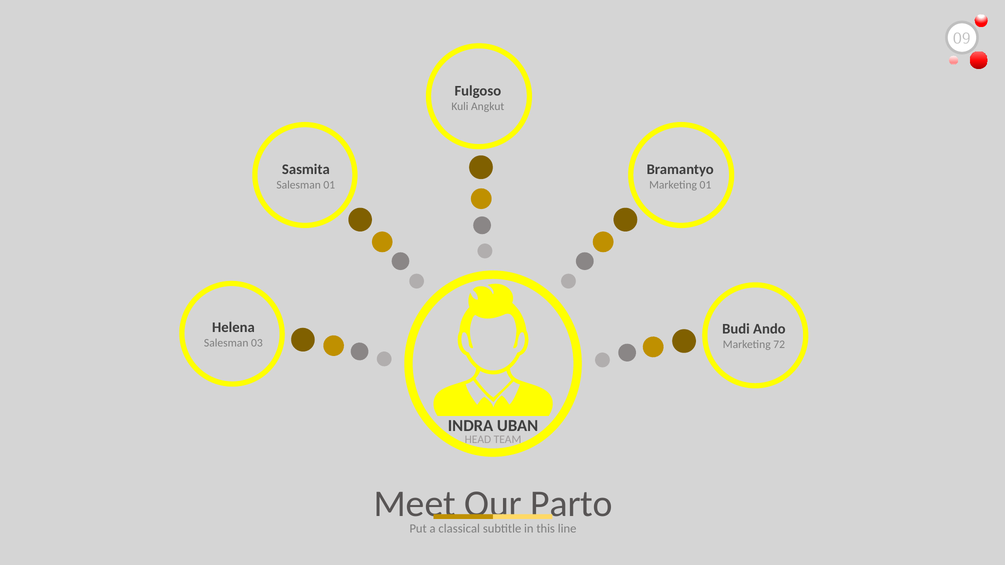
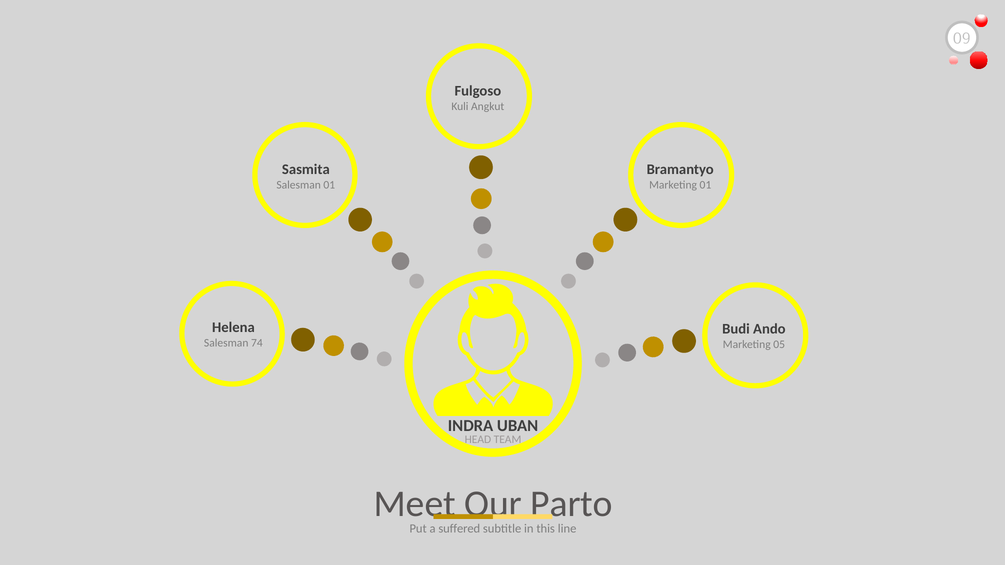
03: 03 -> 74
72: 72 -> 05
classical: classical -> suffered
